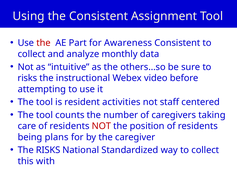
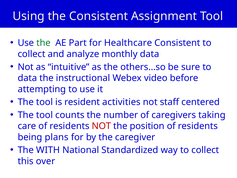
the at (44, 43) colour: red -> green
Awareness: Awareness -> Healthcare
risks at (27, 78): risks -> data
The RISKS: RISKS -> WITH
with: with -> over
